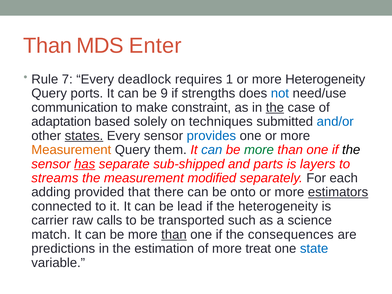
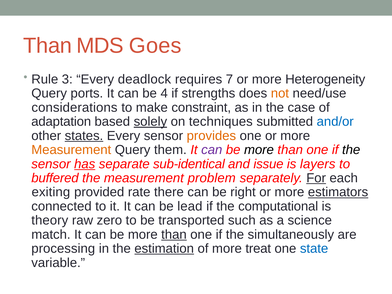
Enter: Enter -> Goes
7: 7 -> 3
1: 1 -> 7
9: 9 -> 4
not colour: blue -> orange
communication: communication -> considerations
the at (275, 108) underline: present -> none
solely underline: none -> present
provides colour: blue -> orange
can at (212, 150) colour: blue -> purple
more at (259, 150) colour: green -> black
sub-shipped: sub-shipped -> sub-identical
parts: parts -> issue
streams: streams -> buffered
modified: modified -> problem
For underline: none -> present
adding: adding -> exiting
that: that -> rate
onto: onto -> right
the heterogeneity: heterogeneity -> computational
carrier: carrier -> theory
calls: calls -> zero
consequences: consequences -> simultaneously
predictions: predictions -> processing
estimation underline: none -> present
